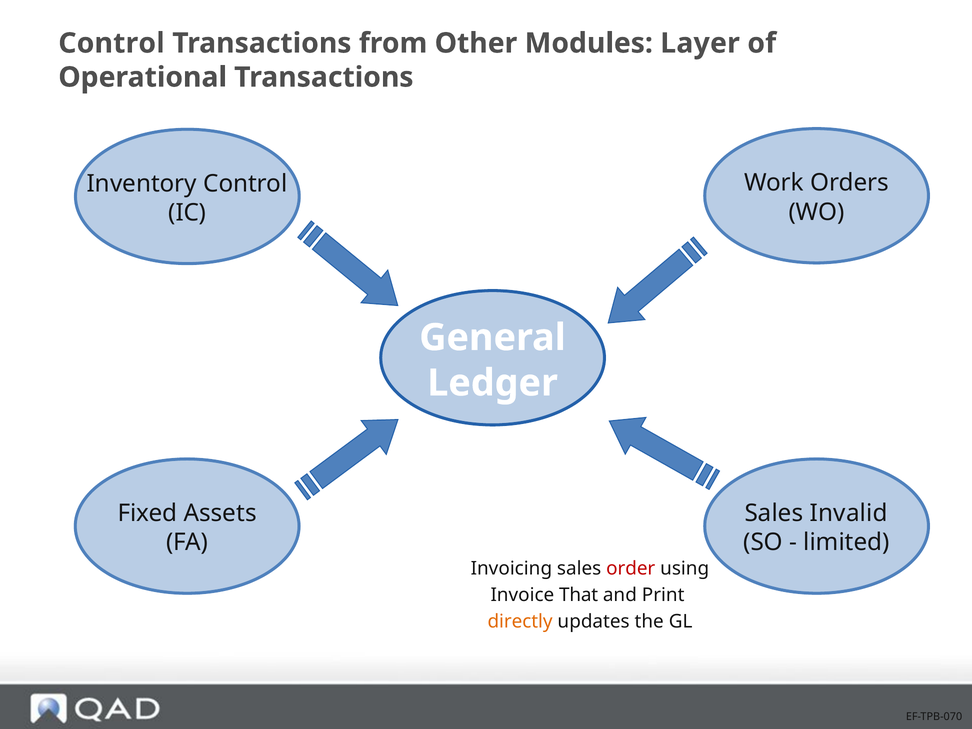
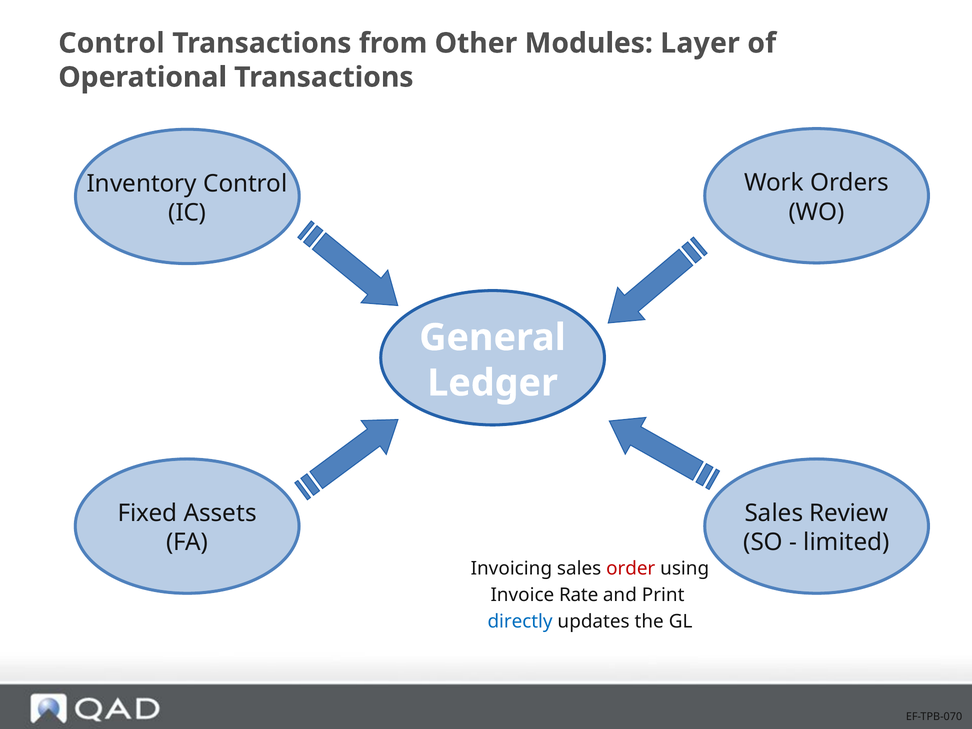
Invalid: Invalid -> Review
That: That -> Rate
directly colour: orange -> blue
